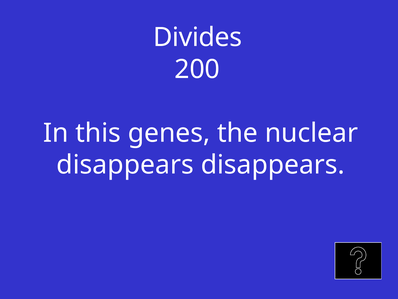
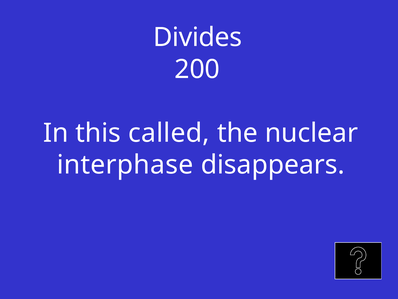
genes: genes -> called
disappears at (125, 165): disappears -> interphase
